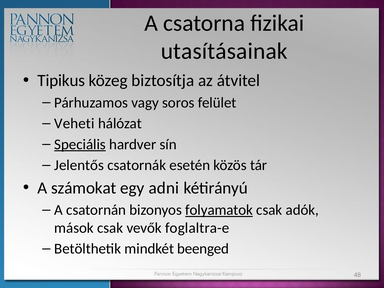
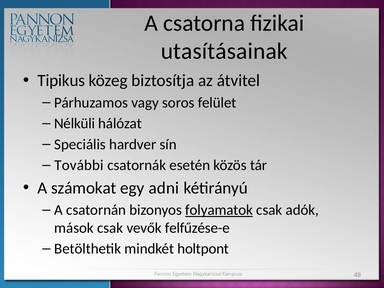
Veheti: Veheti -> Nélküli
Speciális underline: present -> none
Jelentős: Jelentős -> További
foglaltra-e: foglaltra-e -> felfűzése-e
beenged: beenged -> holtpont
